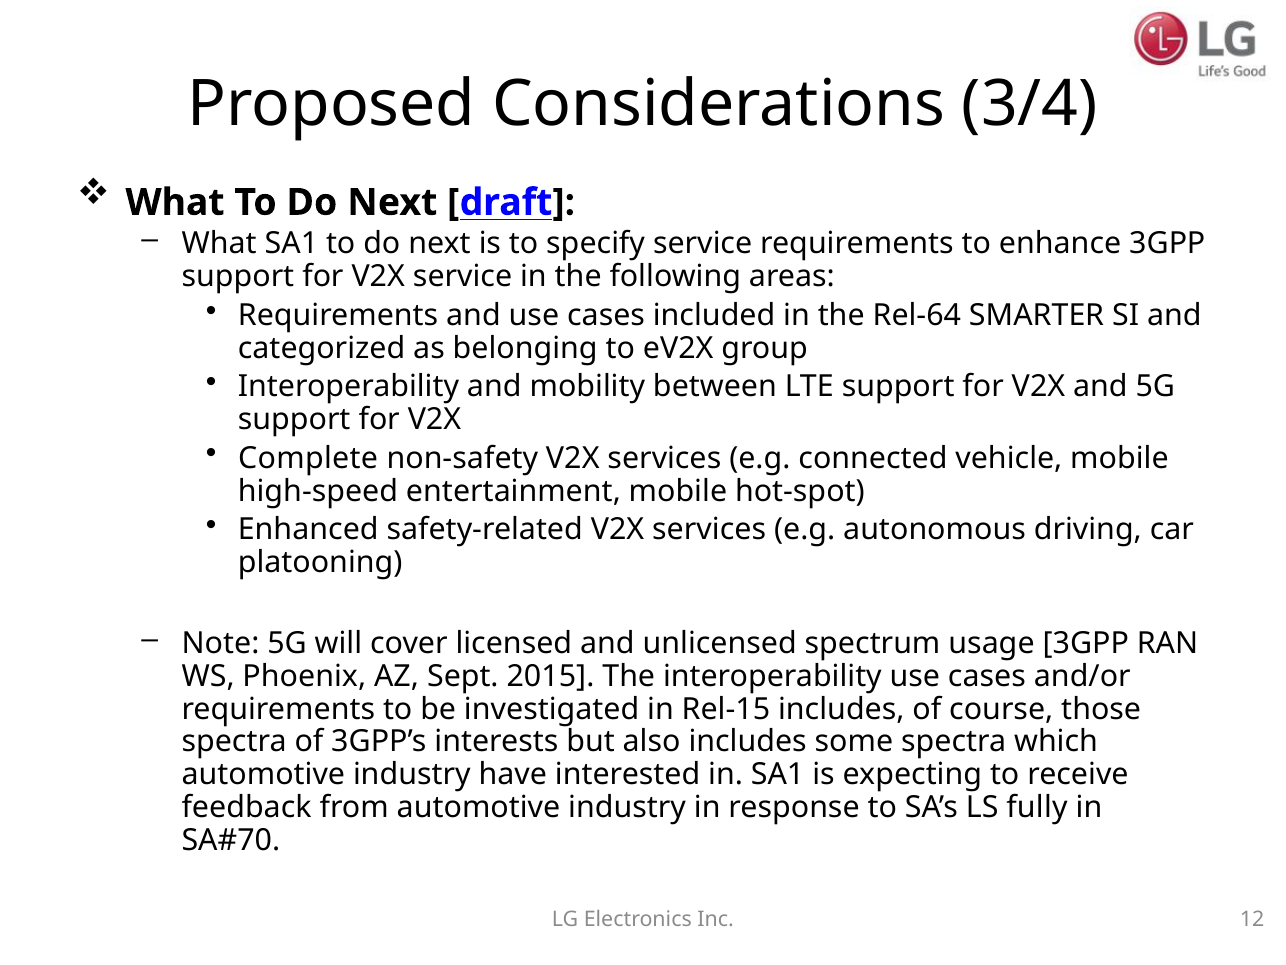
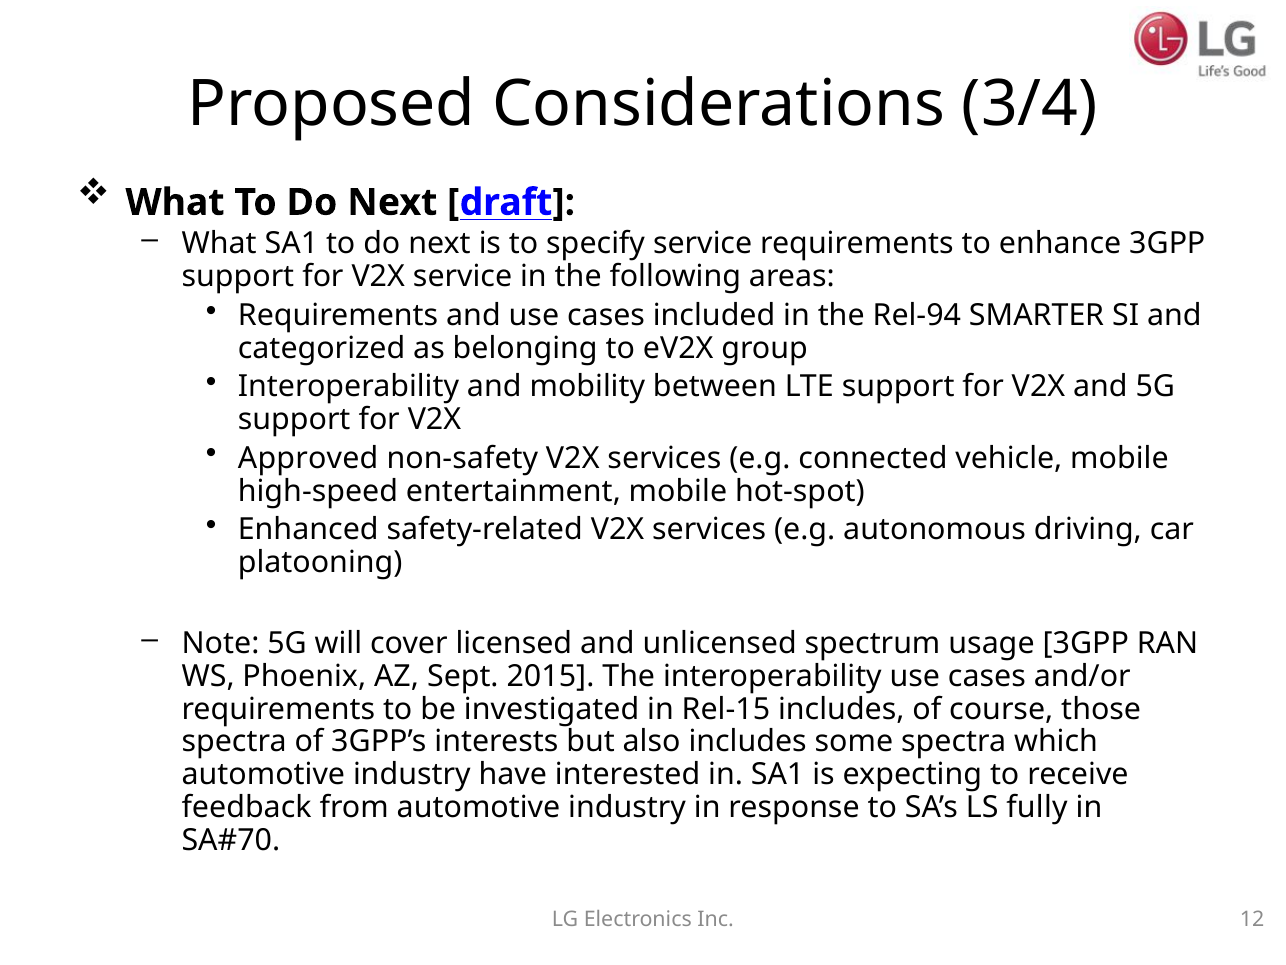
Rel-64: Rel-64 -> Rel-94
Complete: Complete -> Approved
